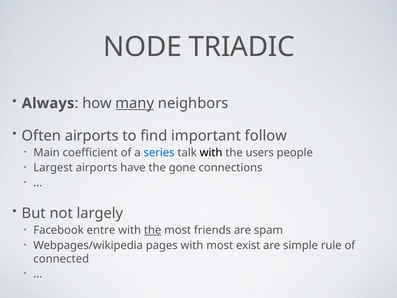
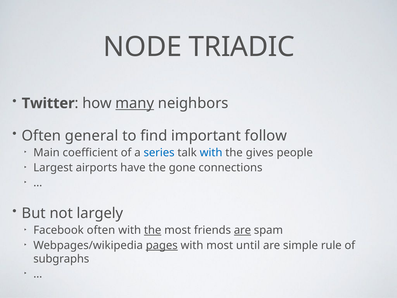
Always: Always -> Twitter
Often airports: airports -> general
with at (211, 153) colour: black -> blue
users: users -> gives
Facebook entre: entre -> often
are at (242, 230) underline: none -> present
pages underline: none -> present
exist: exist -> until
connected: connected -> subgraphs
